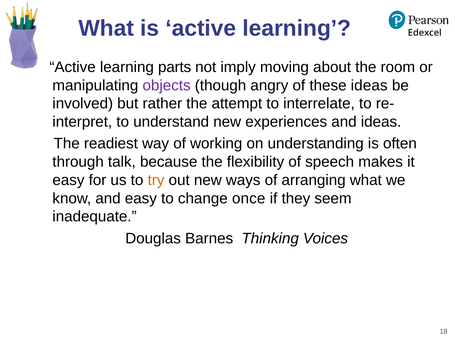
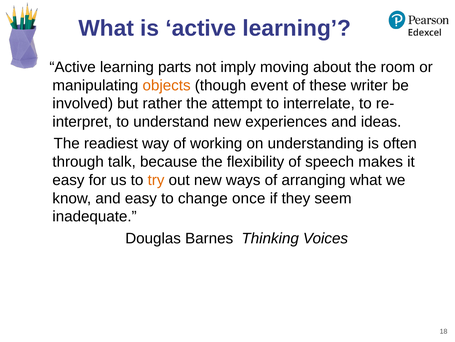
objects colour: purple -> orange
angry: angry -> event
these ideas: ideas -> writer
